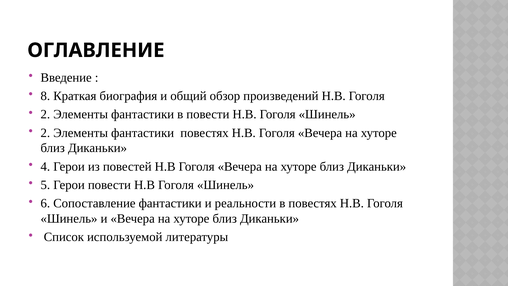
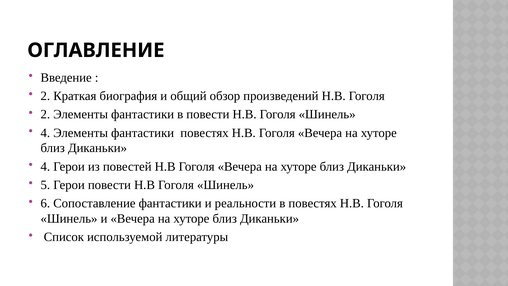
8 at (45, 96): 8 -> 2
2 at (45, 133): 2 -> 4
